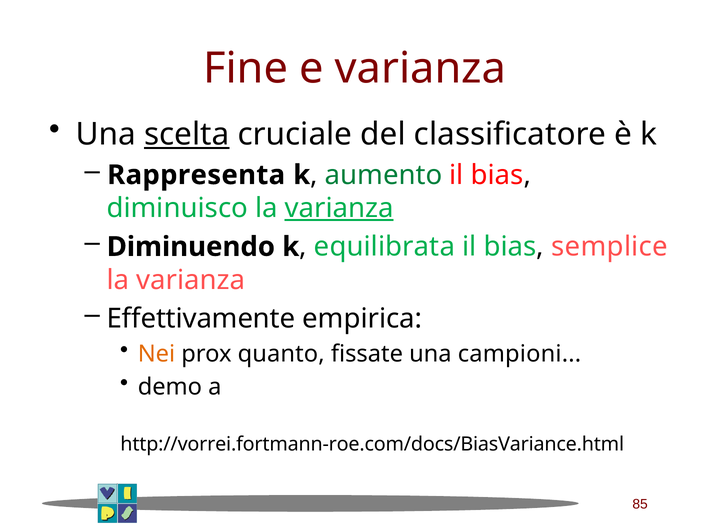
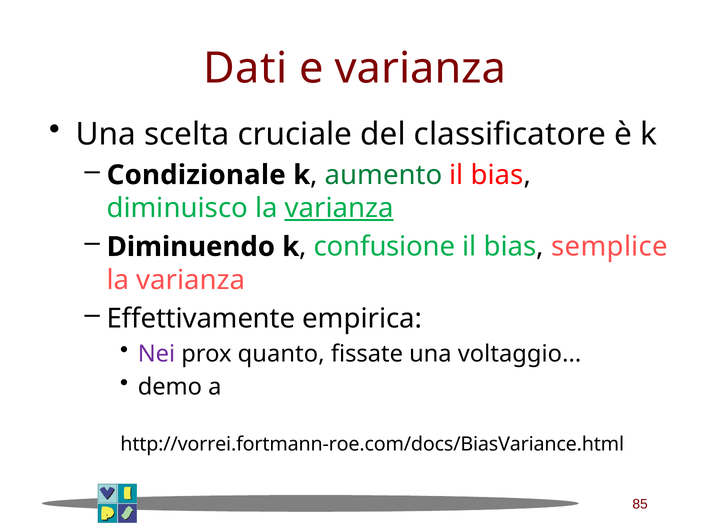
Fine: Fine -> Dati
scelta underline: present -> none
Rappresenta: Rappresenta -> Condizionale
equilibrata: equilibrata -> confusione
Nei colour: orange -> purple
campioni: campioni -> voltaggio
